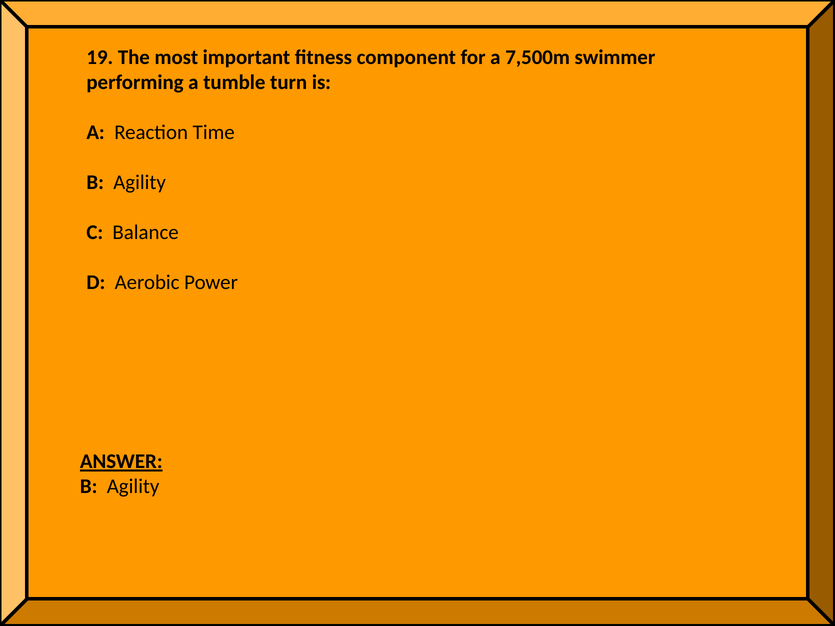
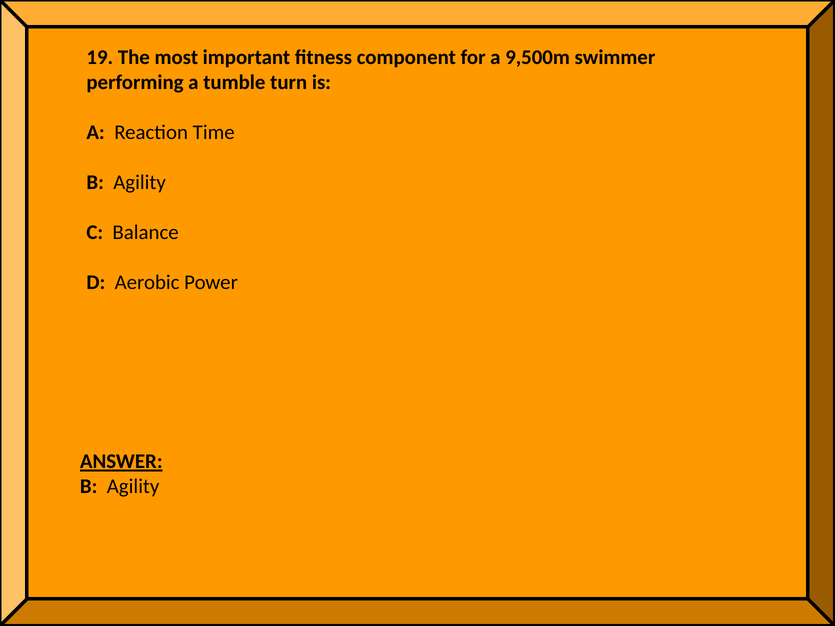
7,500m: 7,500m -> 9,500m
